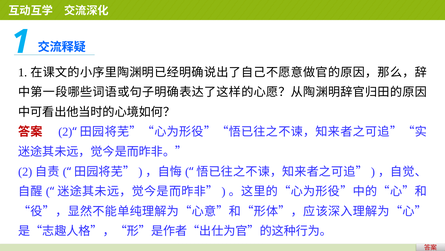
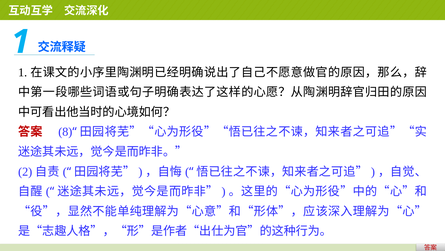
2 at (65, 132): 2 -> 8
